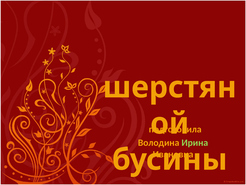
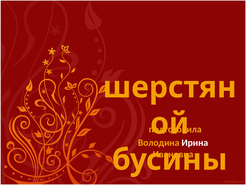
Ирина colour: light green -> white
